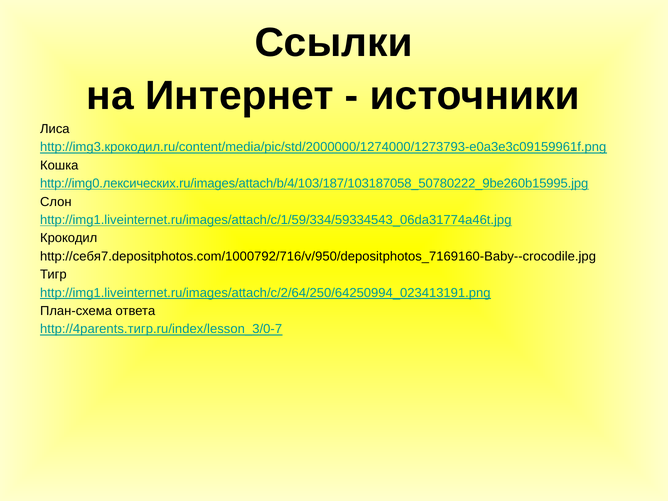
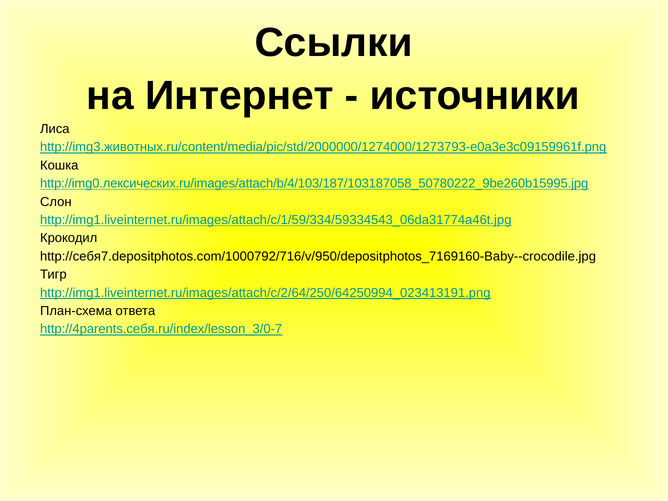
http://img3.крокодил.ru/content/media/pic/std/2000000/1274000/1273793-e0a3e3c09159961f.png: http://img3.крокодил.ru/content/media/pic/std/2000000/1274000/1273793-e0a3e3c09159961f.png -> http://img3.животных.ru/content/media/pic/std/2000000/1274000/1273793-e0a3e3c09159961f.png
http://4parents.тигр.ru/index/lesson_3/0-7: http://4parents.тигр.ru/index/lesson_3/0-7 -> http://4parents.себя.ru/index/lesson_3/0-7
